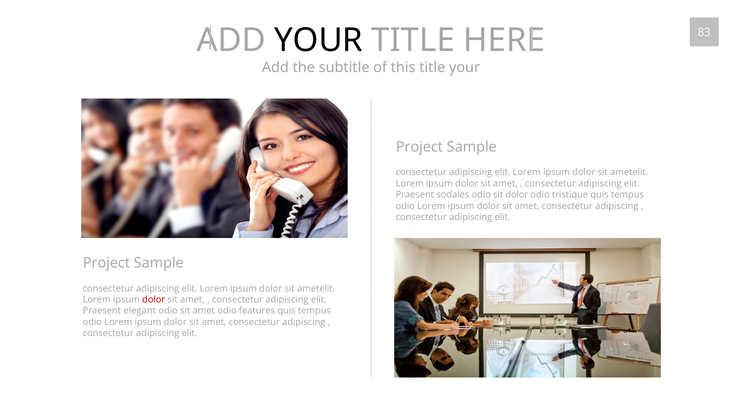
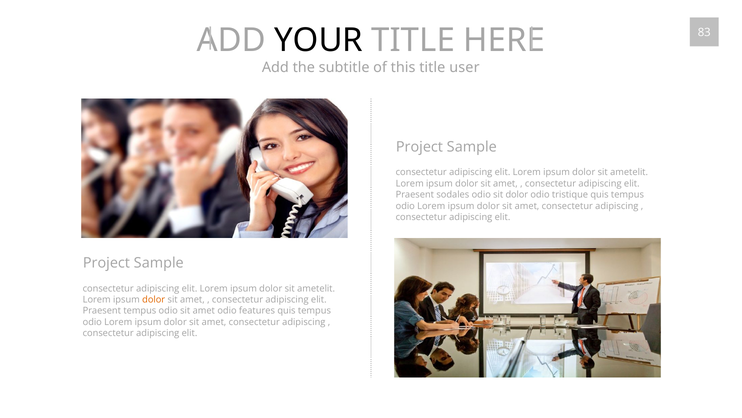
title your: your -> user
dolor at (154, 299) colour: red -> orange
Praesent elegant: elegant -> tempus
